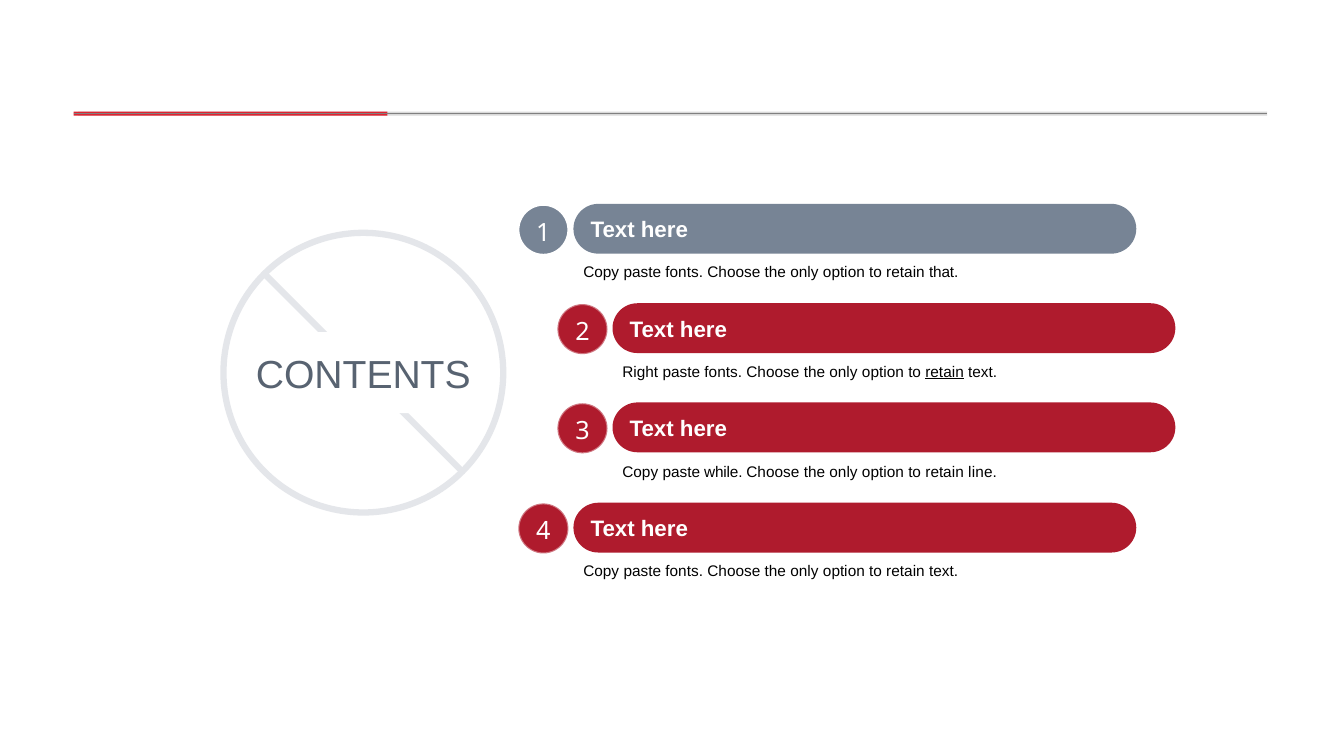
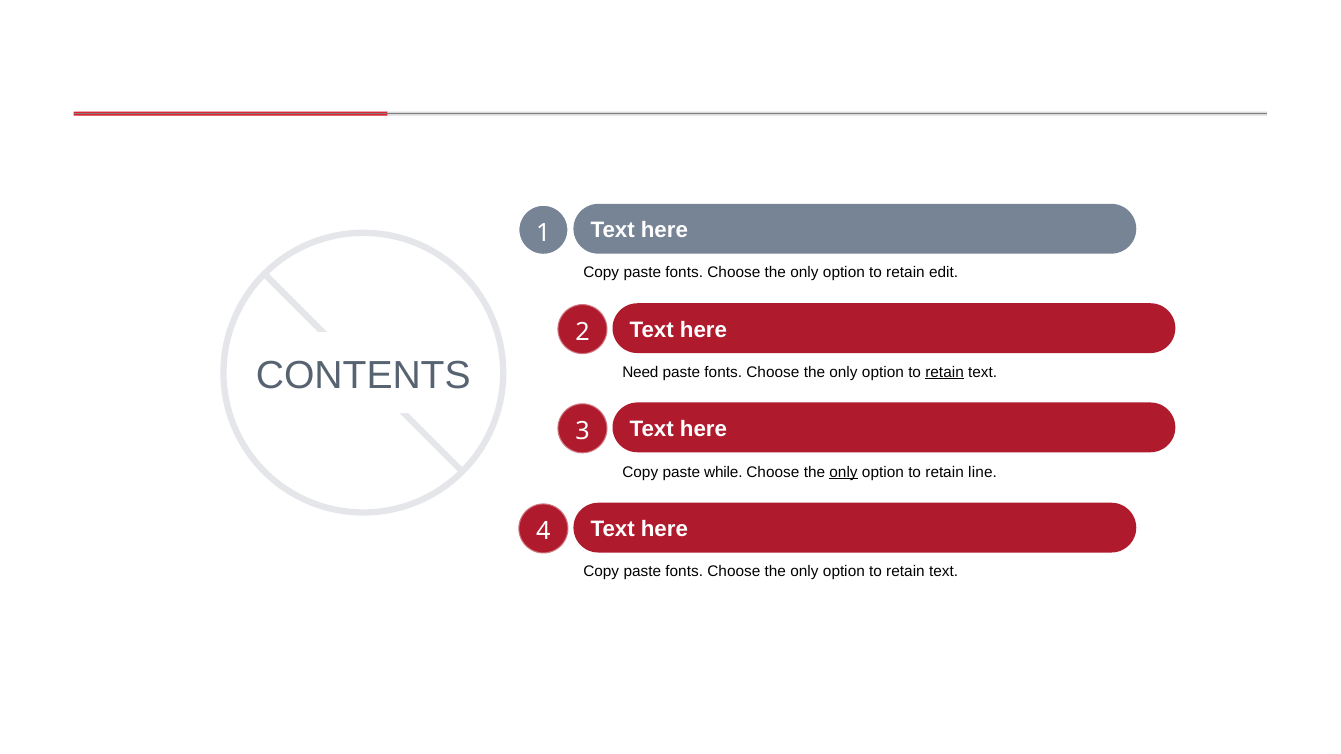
that: that -> edit
Right: Right -> Need
only at (844, 472) underline: none -> present
